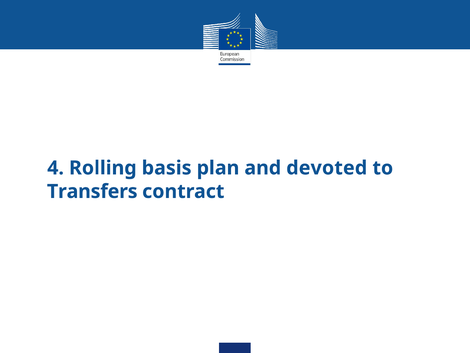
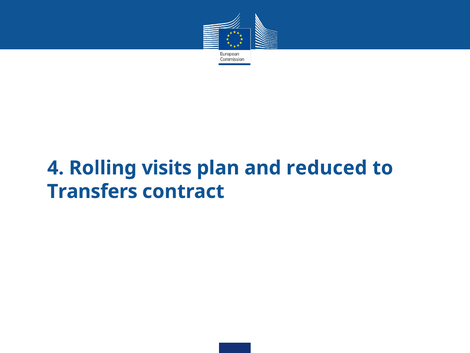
basis: basis -> visits
devoted: devoted -> reduced
